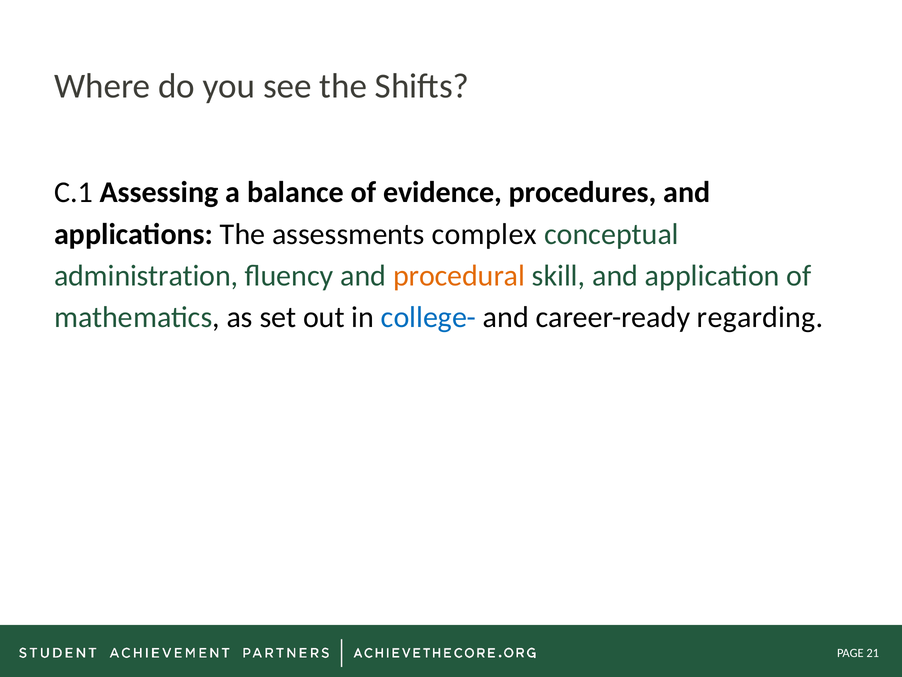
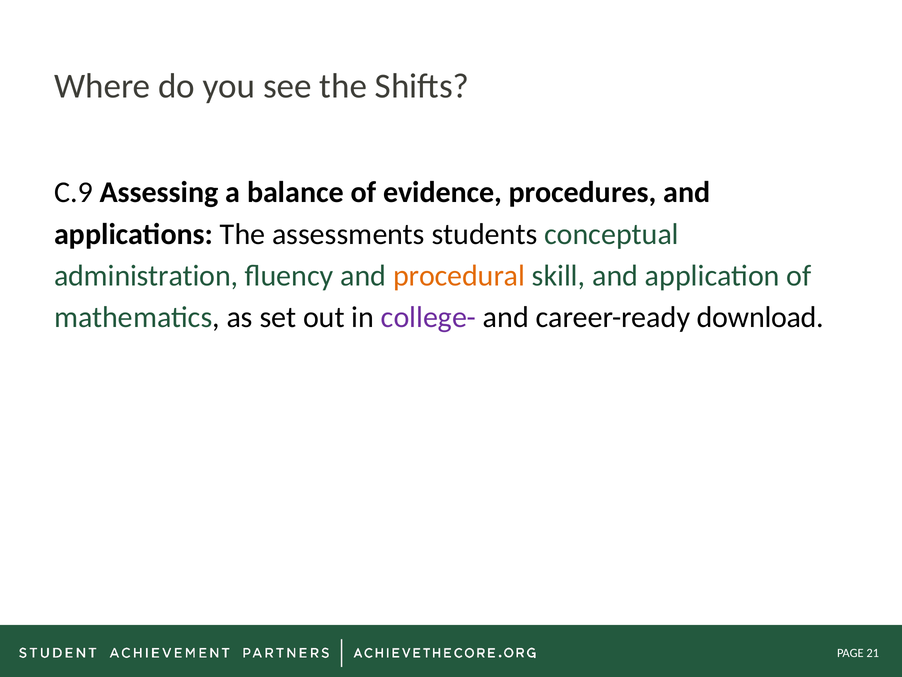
C.1: C.1 -> C.9
complex: complex -> students
college- colour: blue -> purple
regarding: regarding -> download
